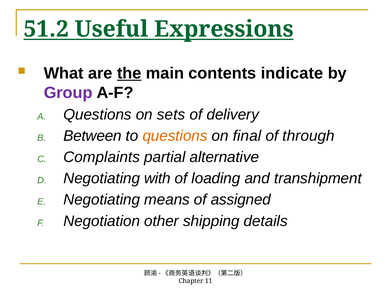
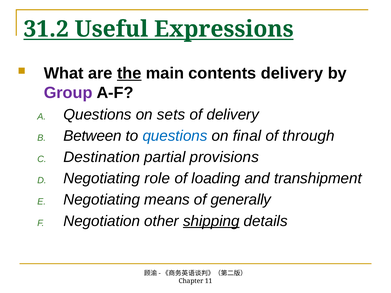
51.2: 51.2 -> 31.2
contents indicate: indicate -> delivery
questions at (175, 136) colour: orange -> blue
Complaints: Complaints -> Destination
alternative: alternative -> provisions
with: with -> role
assigned: assigned -> generally
shipping underline: none -> present
